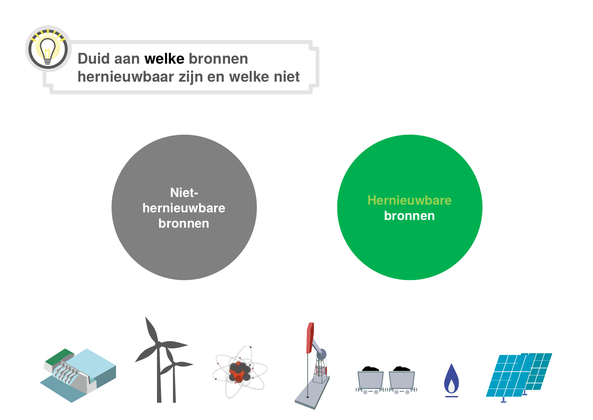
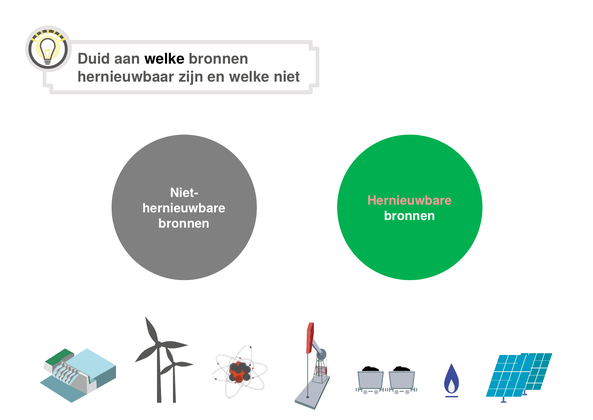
Hernieuwbare at (410, 200) colour: light green -> pink
